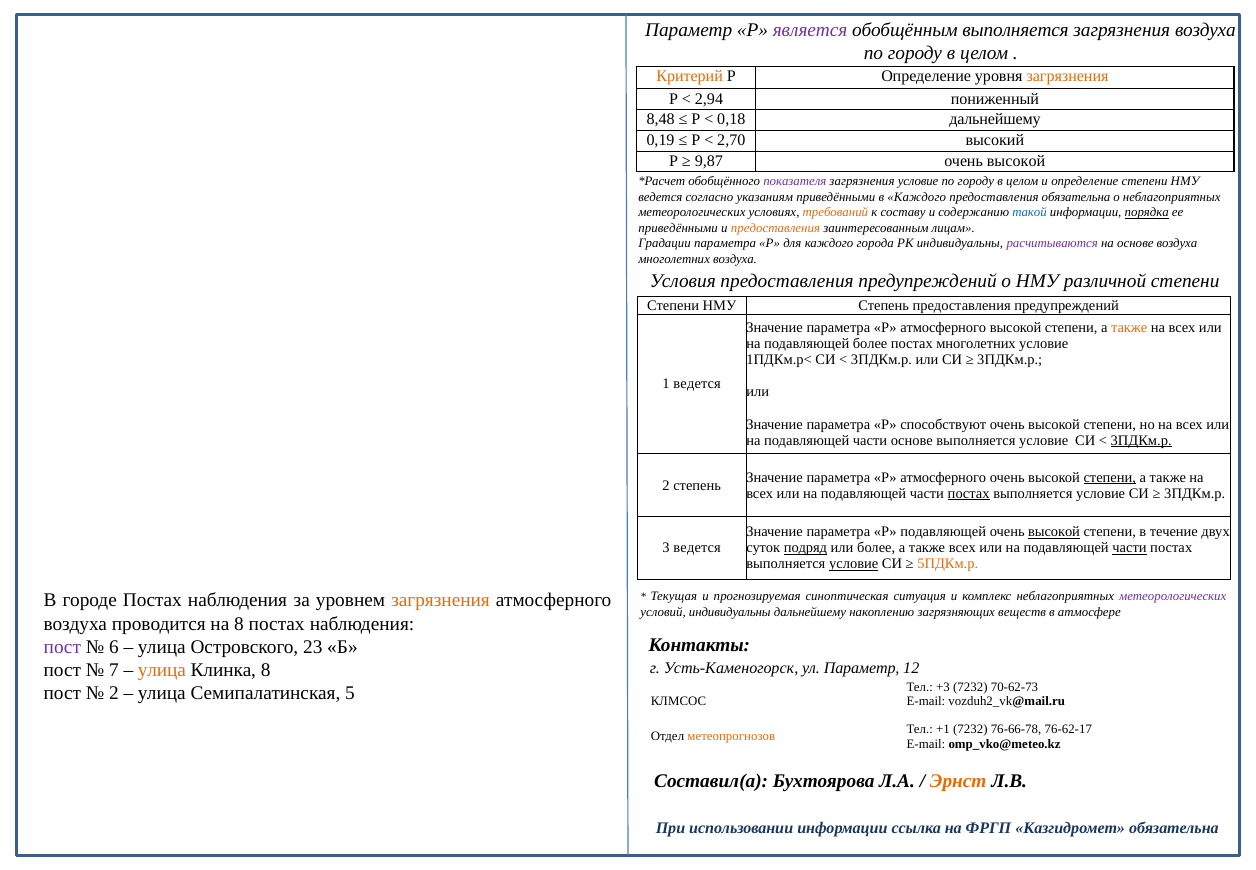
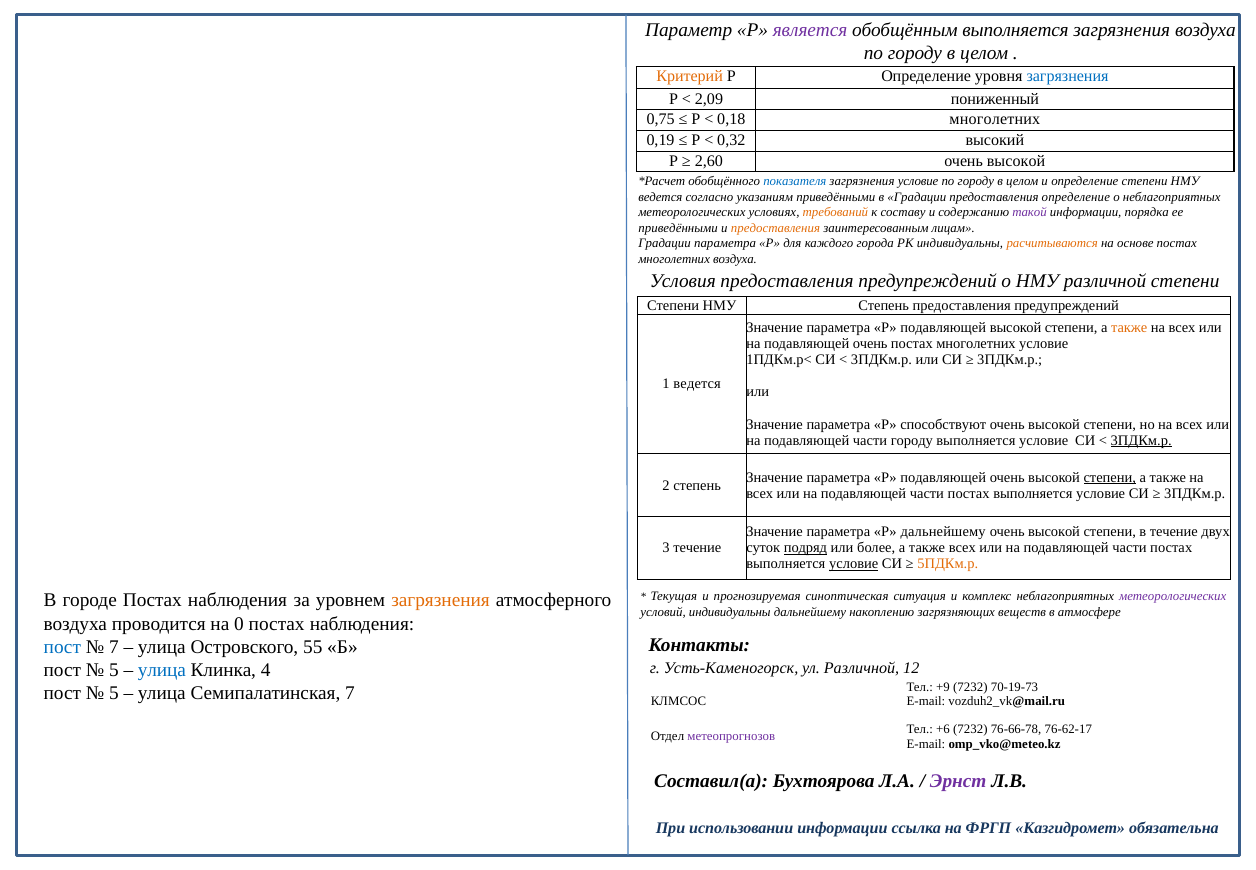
загрязнения at (1068, 77) colour: orange -> blue
2,94: 2,94 -> 2,09
8,48: 8,48 -> 0,75
0,18 дальнейшему: дальнейшему -> многолетних
2,70: 2,70 -> 0,32
9,87: 9,87 -> 2,60
показателя colour: purple -> blue
в Каждого: Каждого -> Градации
предоставления обязательна: обязательна -> определение
такой colour: blue -> purple
порядка underline: present -> none
расчитываются colour: purple -> orange
основе воздуха: воздуха -> постах
атмосферного at (943, 328): атмосферного -> подавляющей
на подавляющей более: более -> очень
части основе: основе -> городу
атмосферного at (943, 477): атмосферного -> подавляющей
постах at (969, 493) underline: present -> none
Р подавляющей: подавляющей -> дальнейшему
высокой at (1054, 532) underline: present -> none
3 ведется: ведется -> течение
части at (1130, 548) underline: present -> none
на 8: 8 -> 0
пост at (62, 647) colour: purple -> blue
6 at (114, 647): 6 -> 7
23: 23 -> 55
ул Параметр: Параметр -> Различной
7 at (114, 670): 7 -> 5
улица at (162, 670) colour: orange -> blue
Клинка 8: 8 -> 4
+3: +3 -> +9
70-62-73: 70-62-73 -> 70-19-73
2 at (114, 693): 2 -> 5
Семипалатинская 5: 5 -> 7
+1: +1 -> +6
метеопрогнозов colour: orange -> purple
Эрнст colour: orange -> purple
